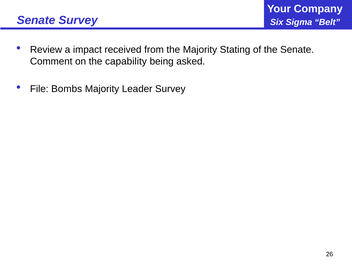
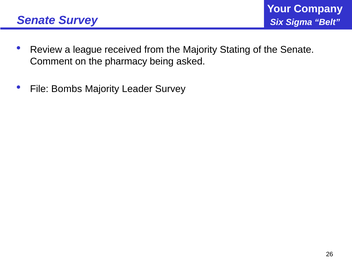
impact: impact -> league
capability: capability -> pharmacy
